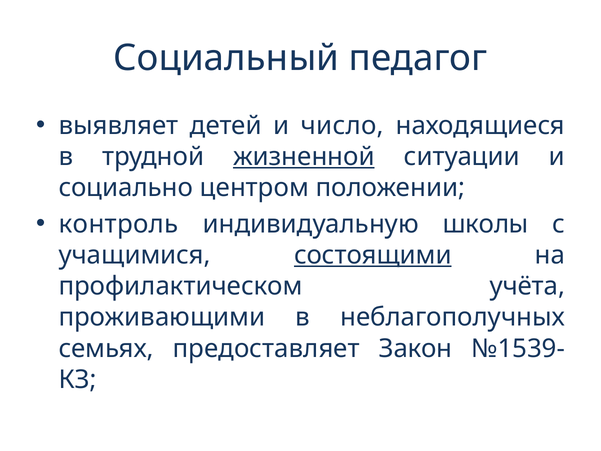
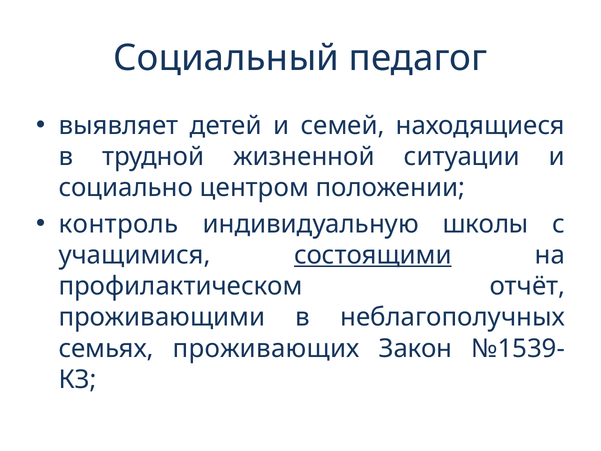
число: число -> семей
жизненной underline: present -> none
учёта: учёта -> отчёт
предоставляет: предоставляет -> проживающих
